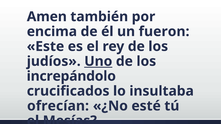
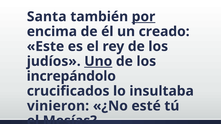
Amen: Amen -> Santa
por underline: none -> present
fueron: fueron -> creado
ofrecían: ofrecían -> vinieron
